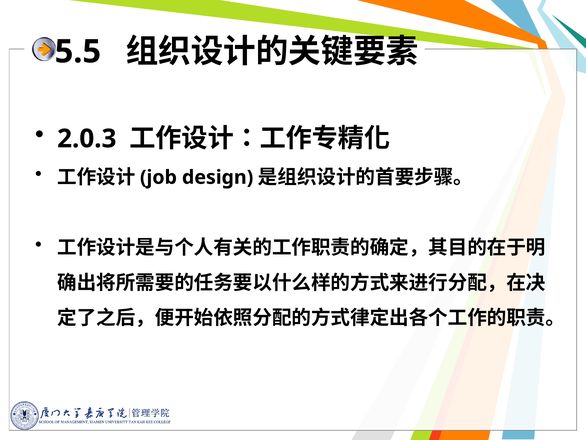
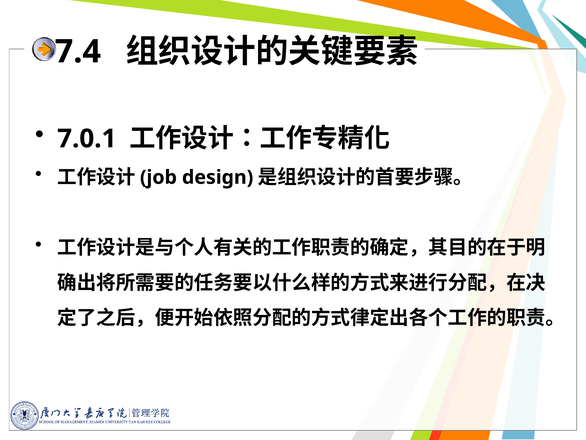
5.5: 5.5 -> 7.4
2.0.3: 2.0.3 -> 7.0.1
